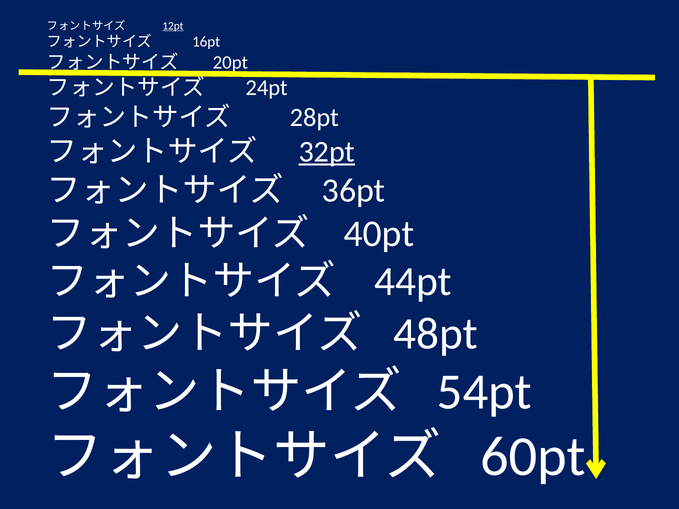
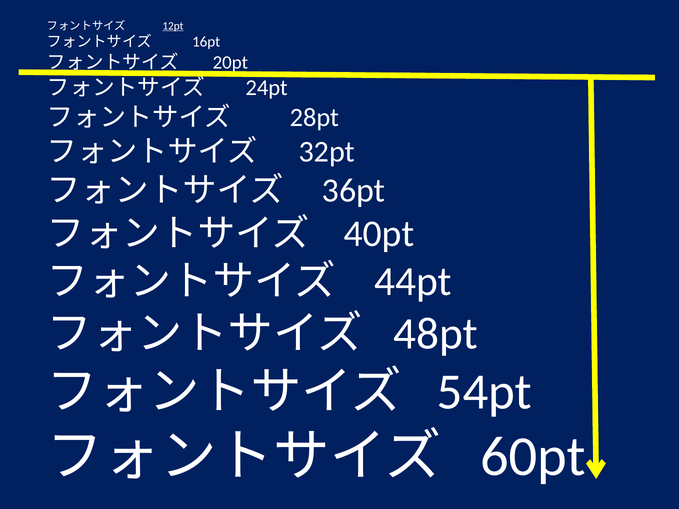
32pt underline: present -> none
